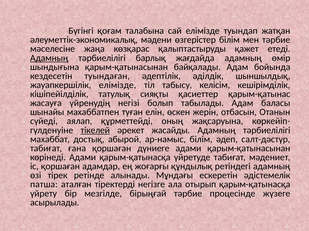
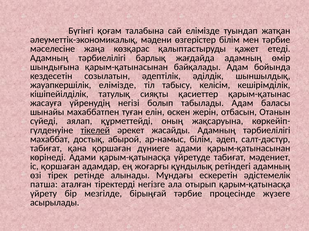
Адамның at (49, 58) underline: present -> none
туындаған: туындаған -> созылатын
ғана: ғана -> қана
